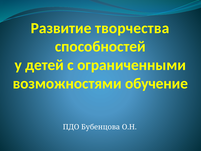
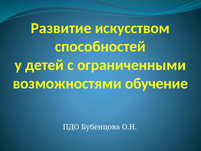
творчества: творчества -> искусством
